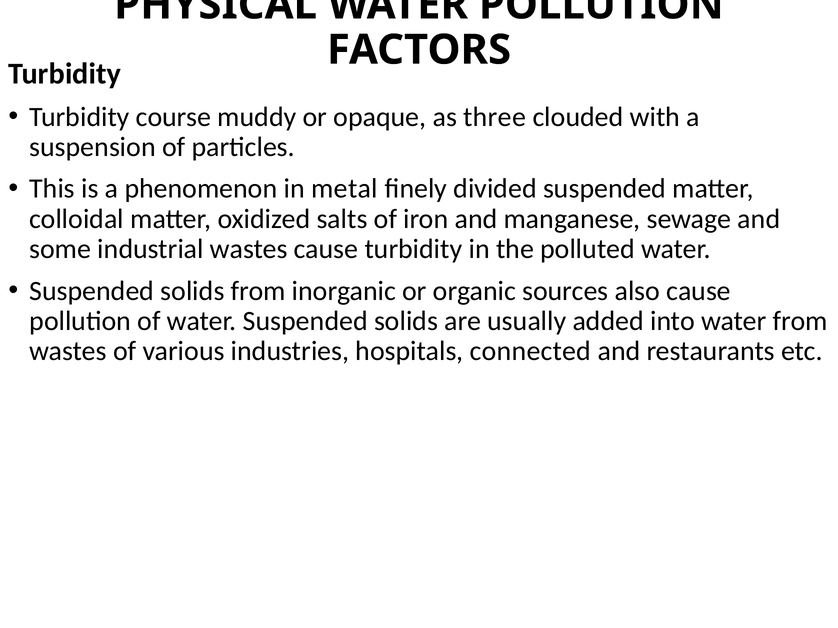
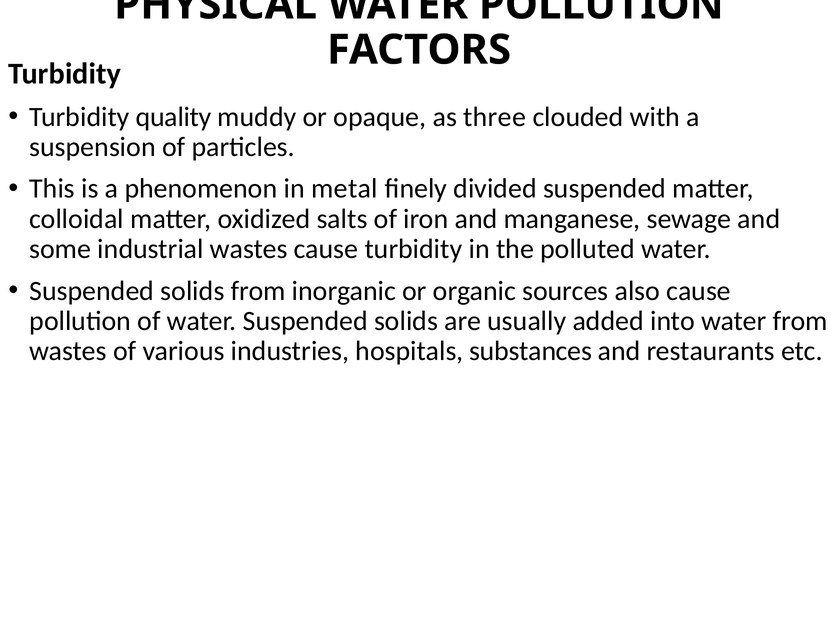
course: course -> quality
connected: connected -> substances
